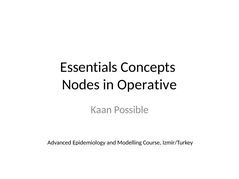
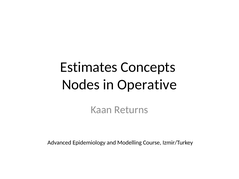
Essentials: Essentials -> Estimates
Possible: Possible -> Returns
